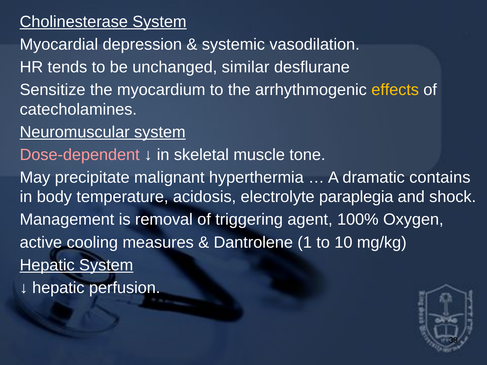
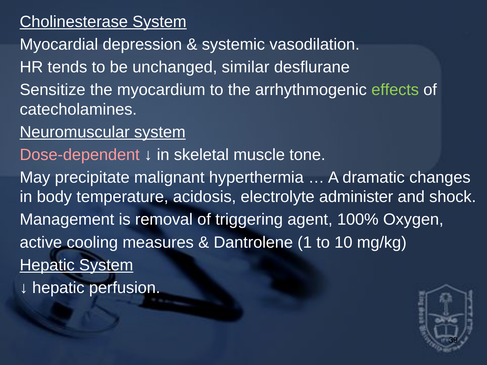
effects colour: yellow -> light green
contains: contains -> changes
paraplegia: paraplegia -> administer
